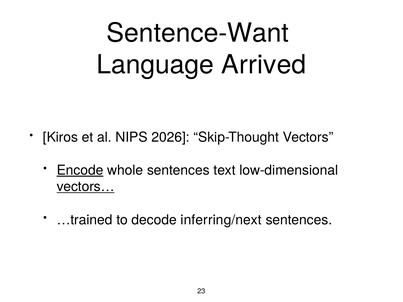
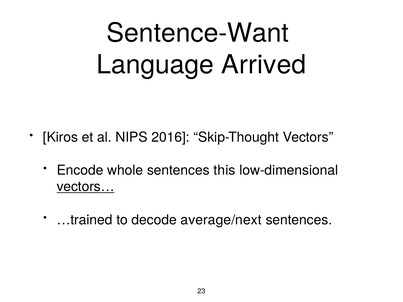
2026: 2026 -> 2016
Encode underline: present -> none
text: text -> this
inferring/next: inferring/next -> average/next
